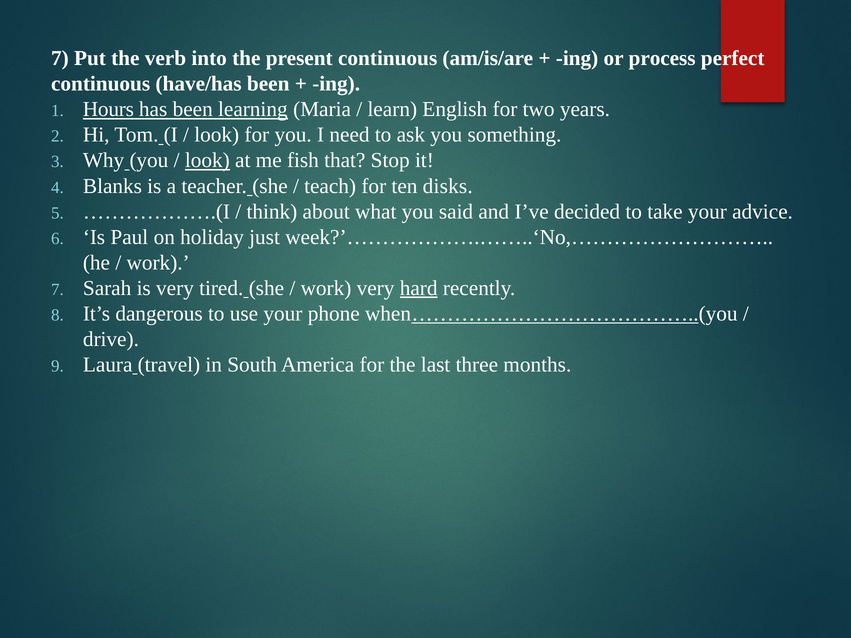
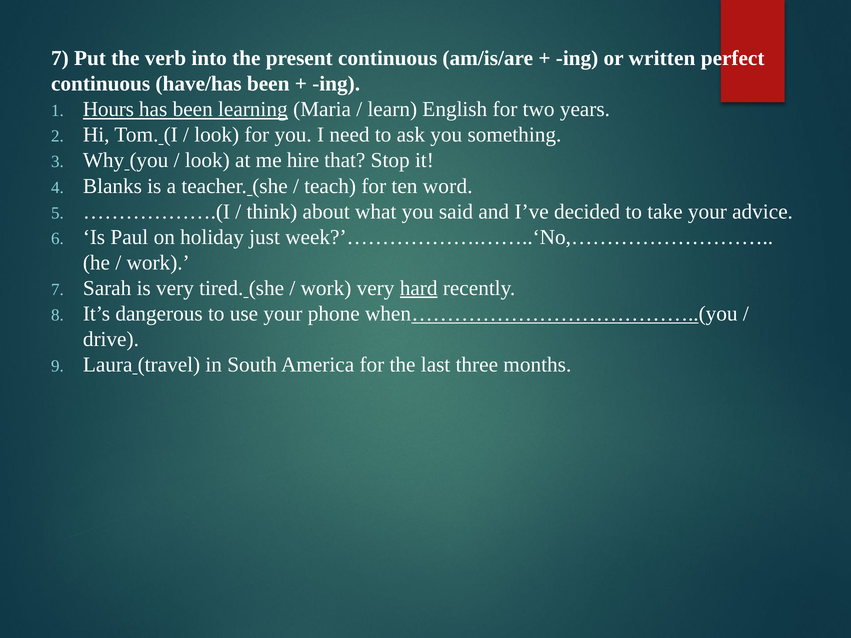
process: process -> written
look at (207, 161) underline: present -> none
fish: fish -> hire
disks: disks -> word
